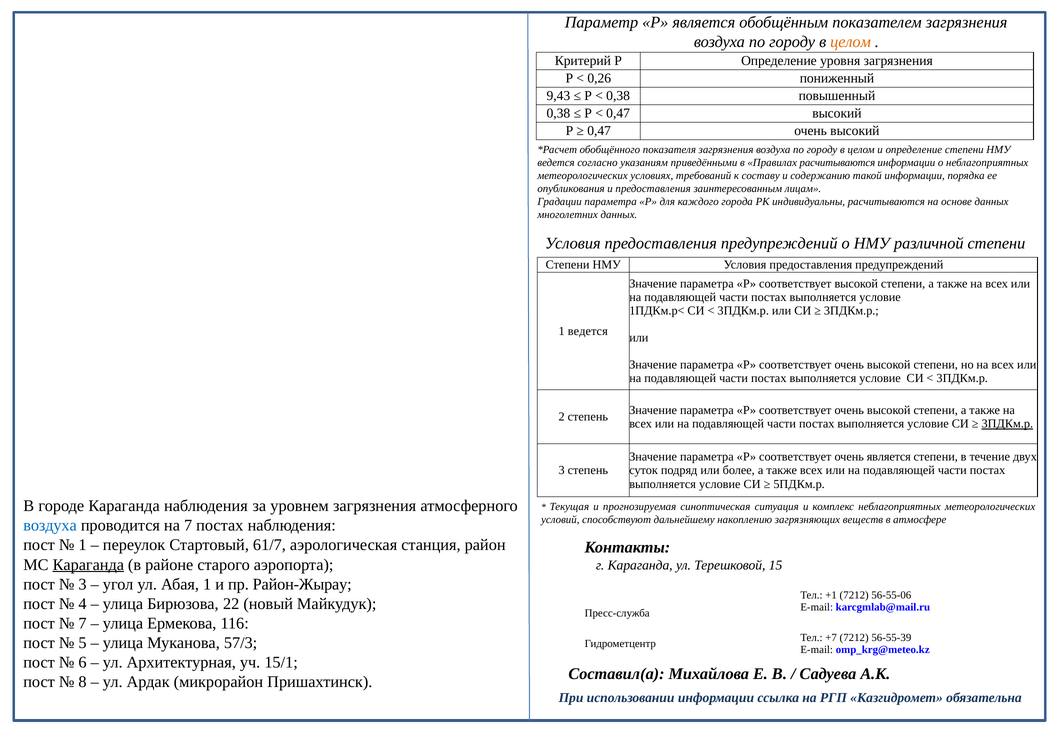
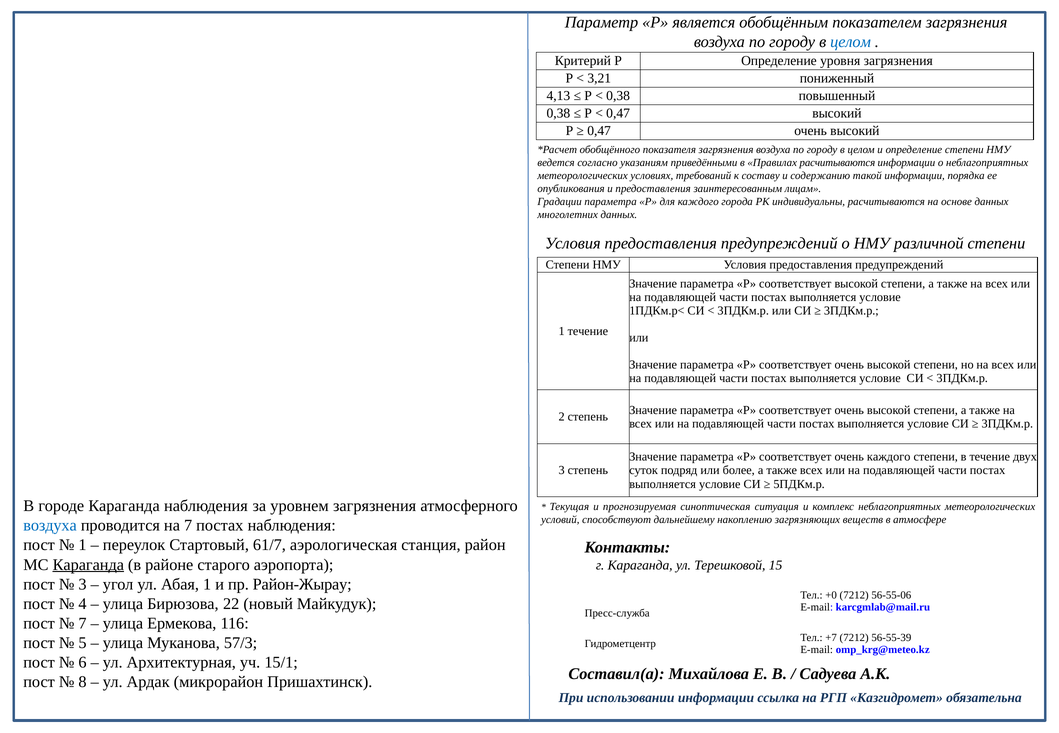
целом at (851, 42) colour: orange -> blue
0,26: 0,26 -> 3,21
9,43: 9,43 -> 4,13
1 ведется: ведется -> течение
3ПДКм.р at (1007, 424) underline: present -> none
очень является: является -> каждого
+1: +1 -> +0
